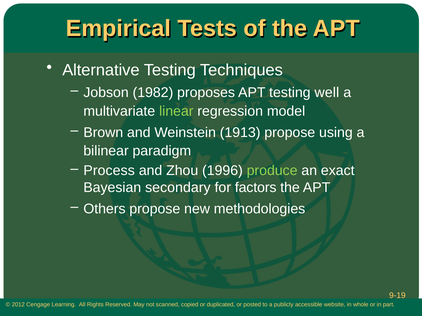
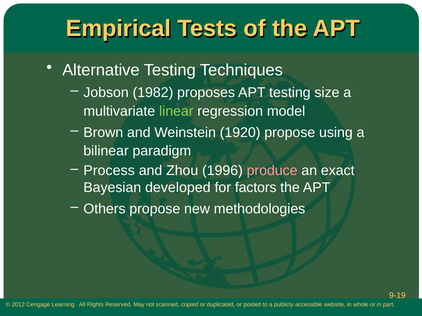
well: well -> size
1913: 1913 -> 1920
produce colour: light green -> pink
secondary: secondary -> developed
